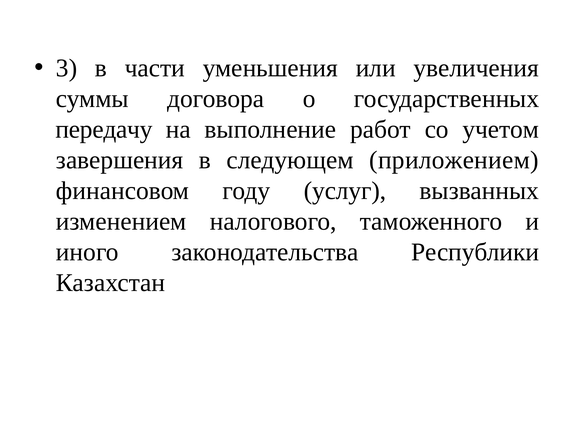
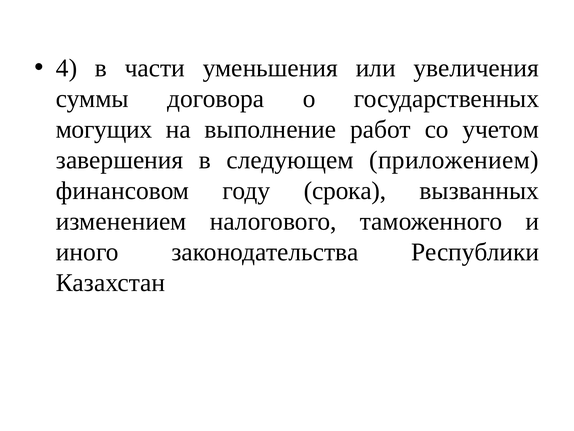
3: 3 -> 4
передачу: передачу -> могущих
услуг: услуг -> срока
